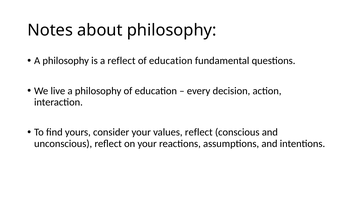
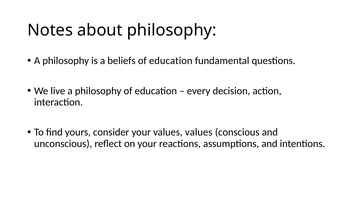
a reflect: reflect -> beliefs
values reflect: reflect -> values
